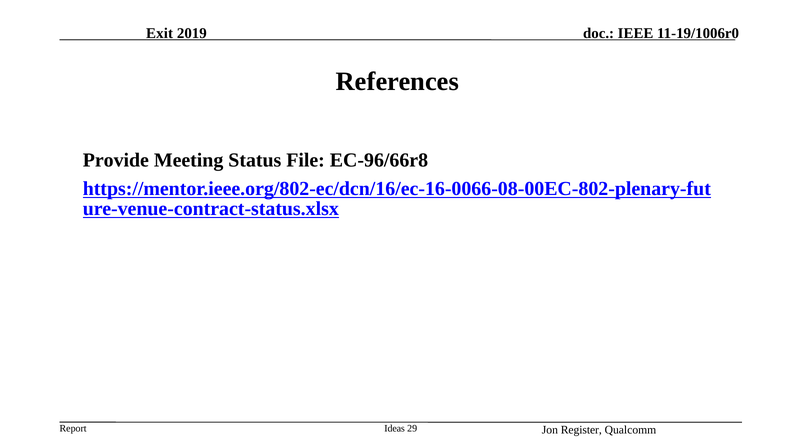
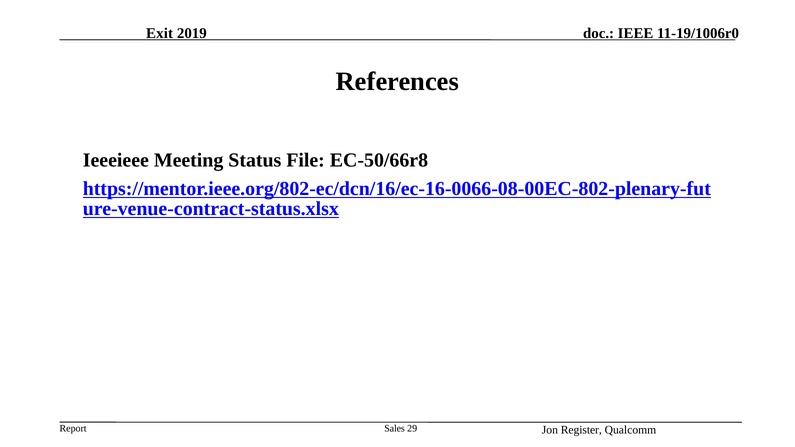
Provide: Provide -> Ieeeieee
EC-96/66r8: EC-96/66r8 -> EC-50/66r8
Ideas: Ideas -> Sales
